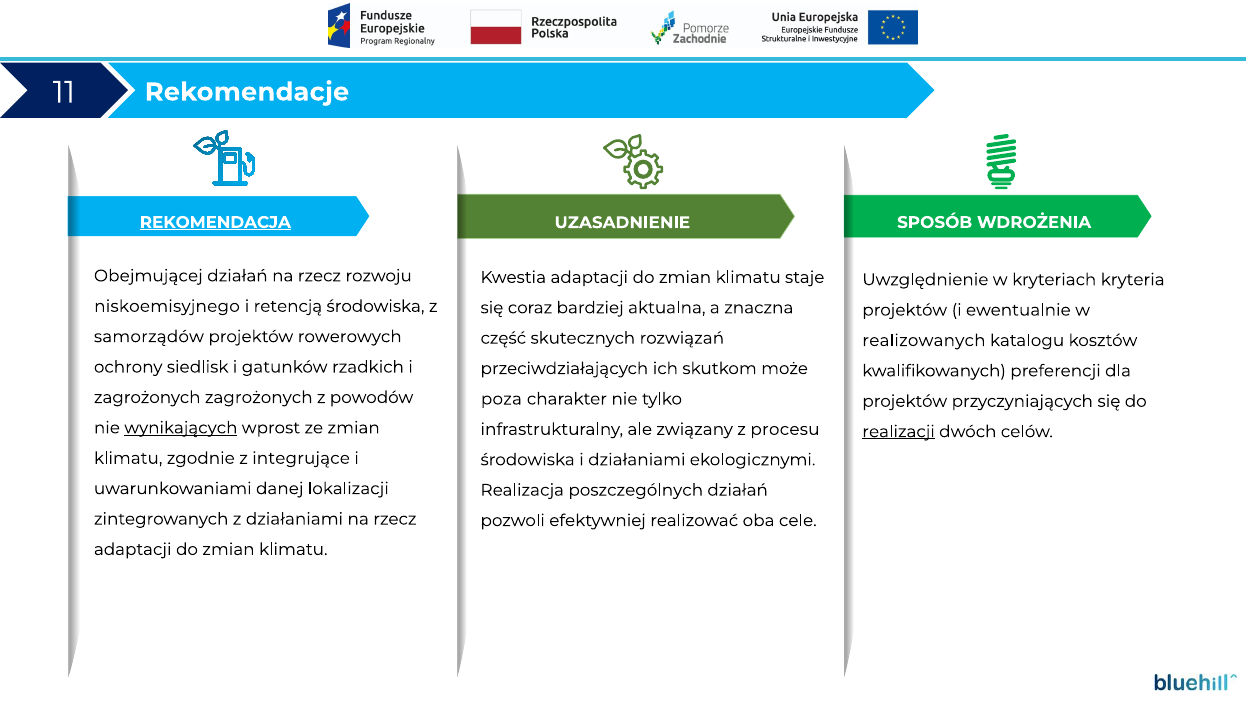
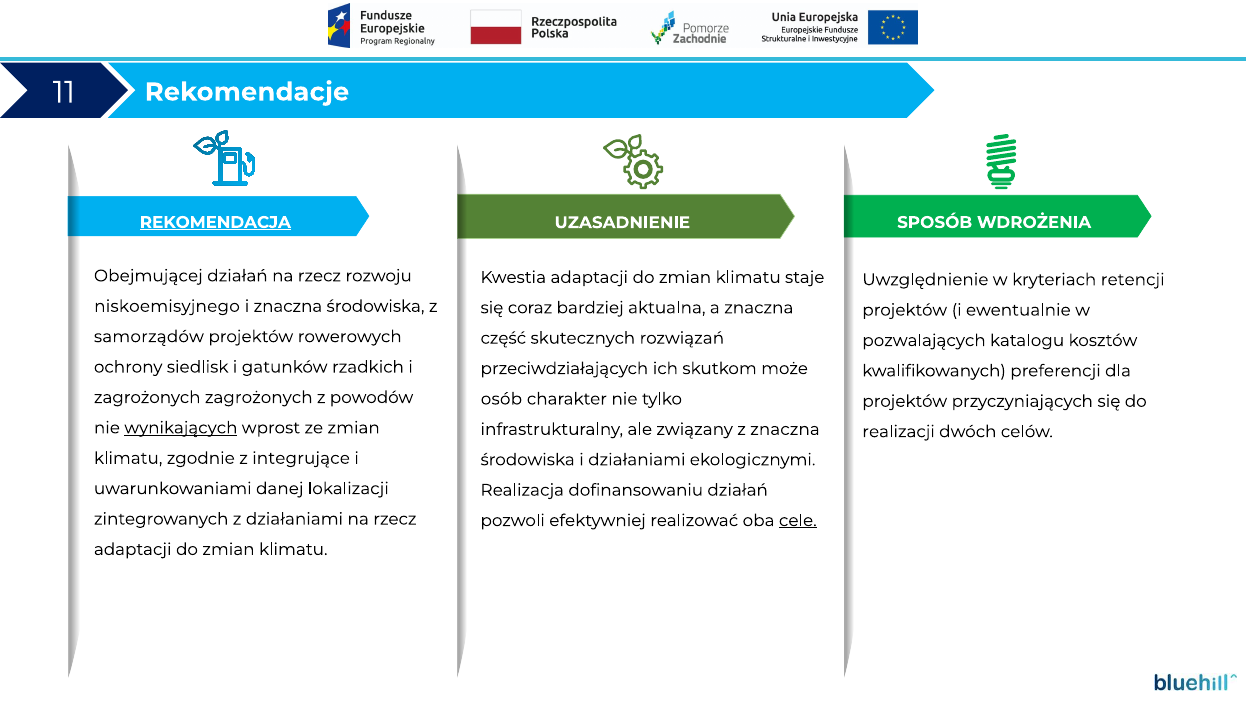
kryteria: kryteria -> retencji
i retencją: retencją -> znaczna
realizowanych: realizowanych -> pozwalających
poza: poza -> osób
z procesu: procesu -> znaczna
realizacji underline: present -> none
poszczególnych: poszczególnych -> dofinansowaniu
cele underline: none -> present
